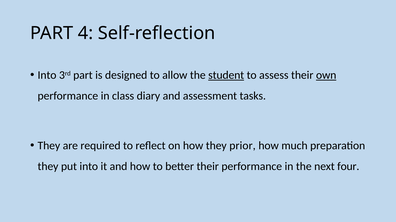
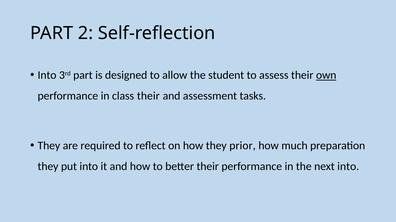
4: 4 -> 2
student underline: present -> none
class diary: diary -> their
next four: four -> into
